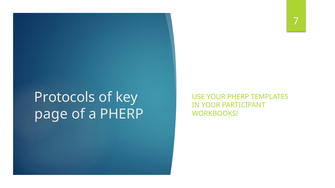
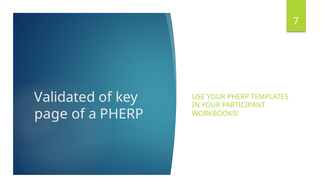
Protocols: Protocols -> Validated
